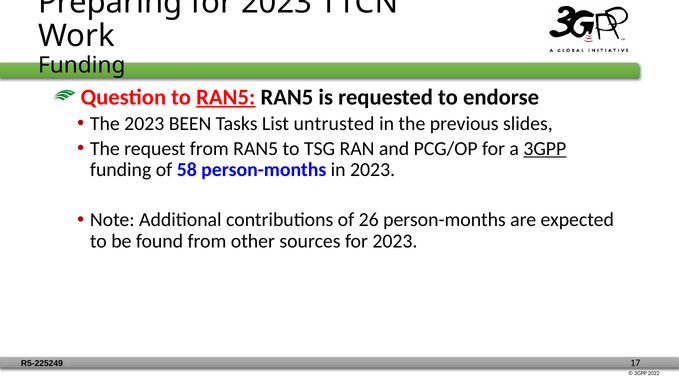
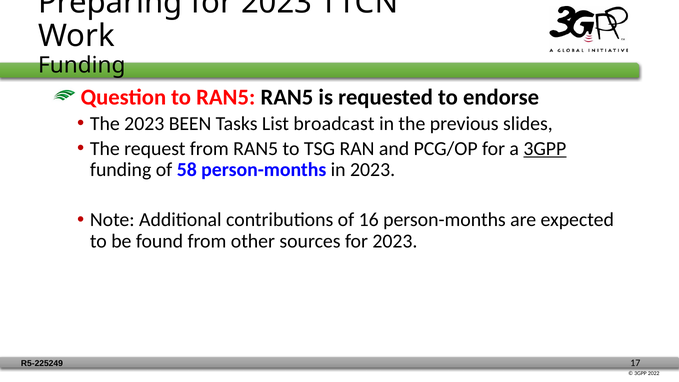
RAN5 at (226, 97) underline: present -> none
untrusted: untrusted -> broadcast
26: 26 -> 16
